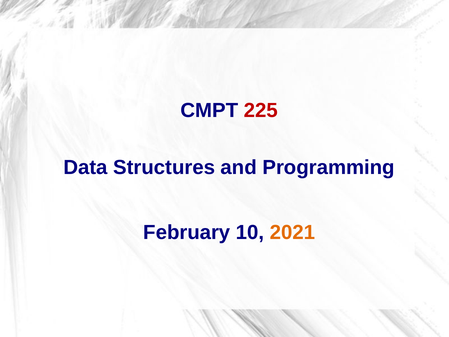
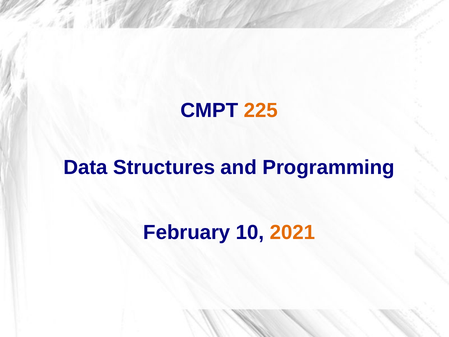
225 colour: red -> orange
